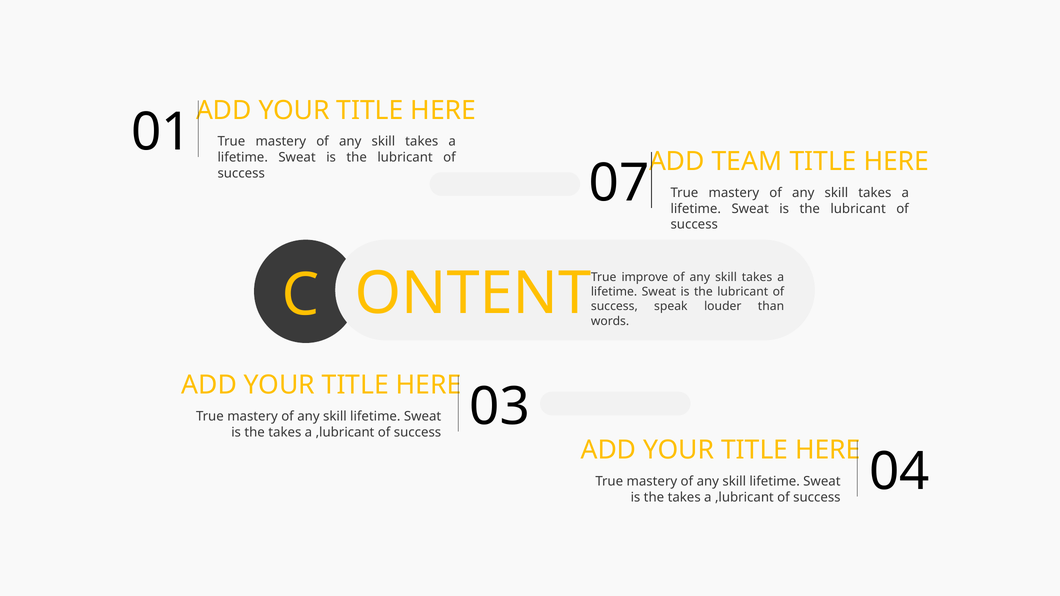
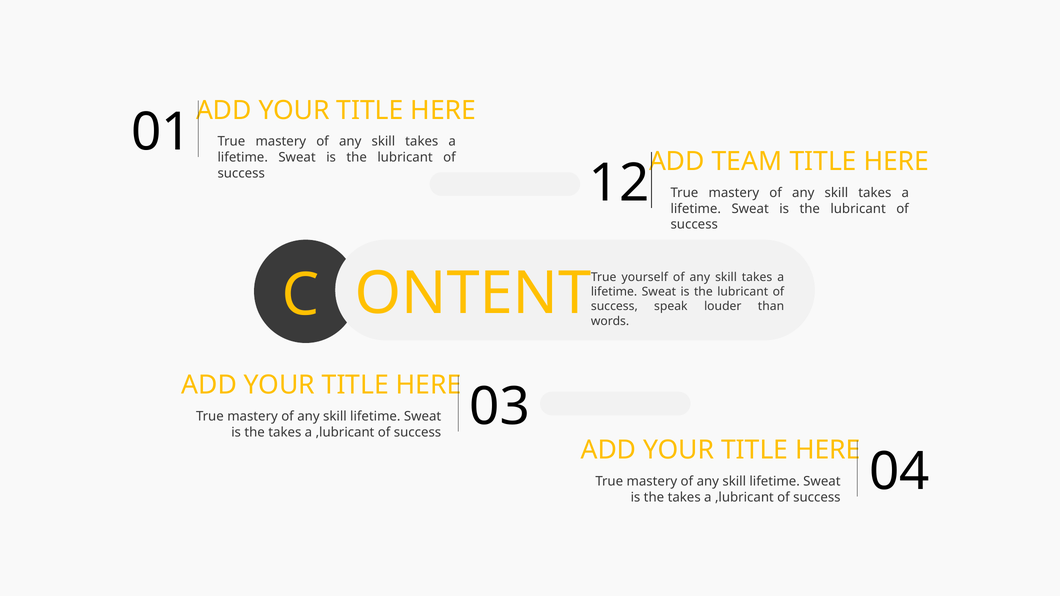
07: 07 -> 12
improve: improve -> yourself
